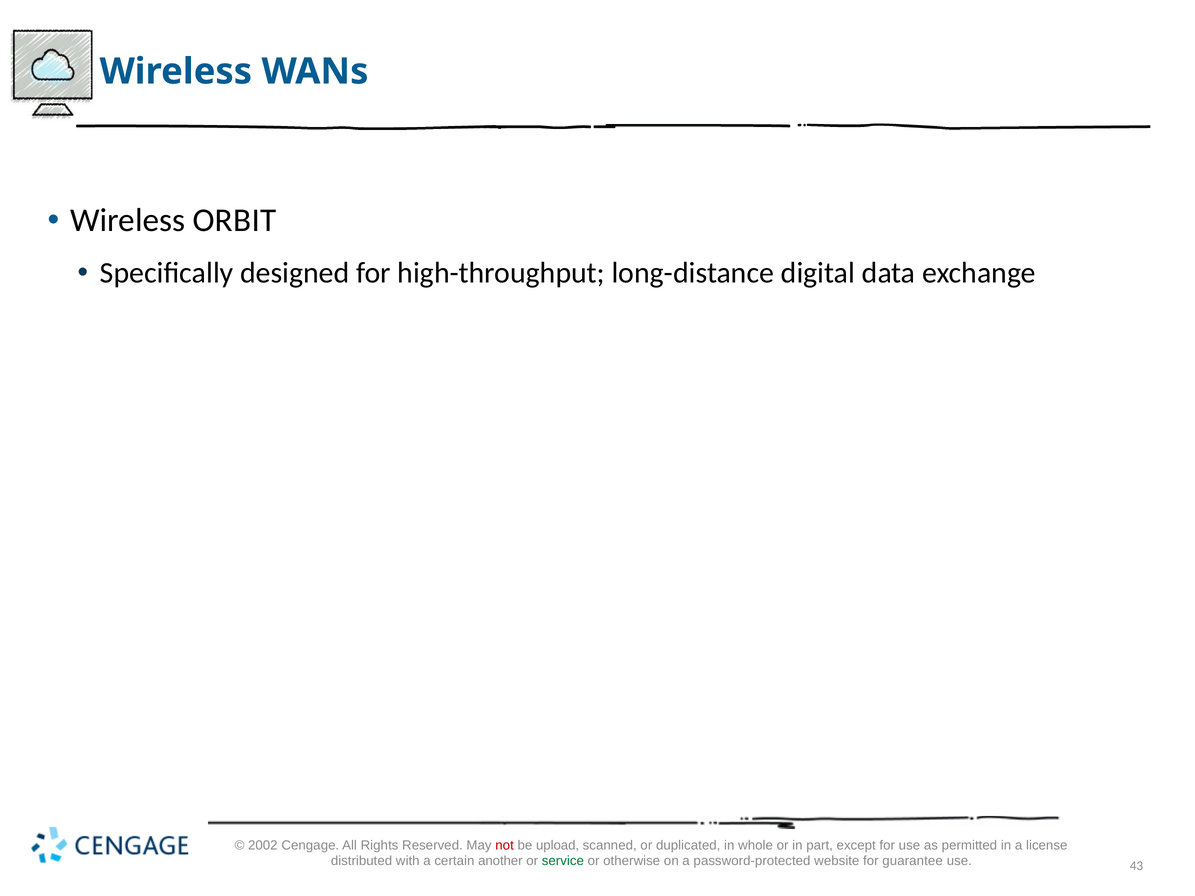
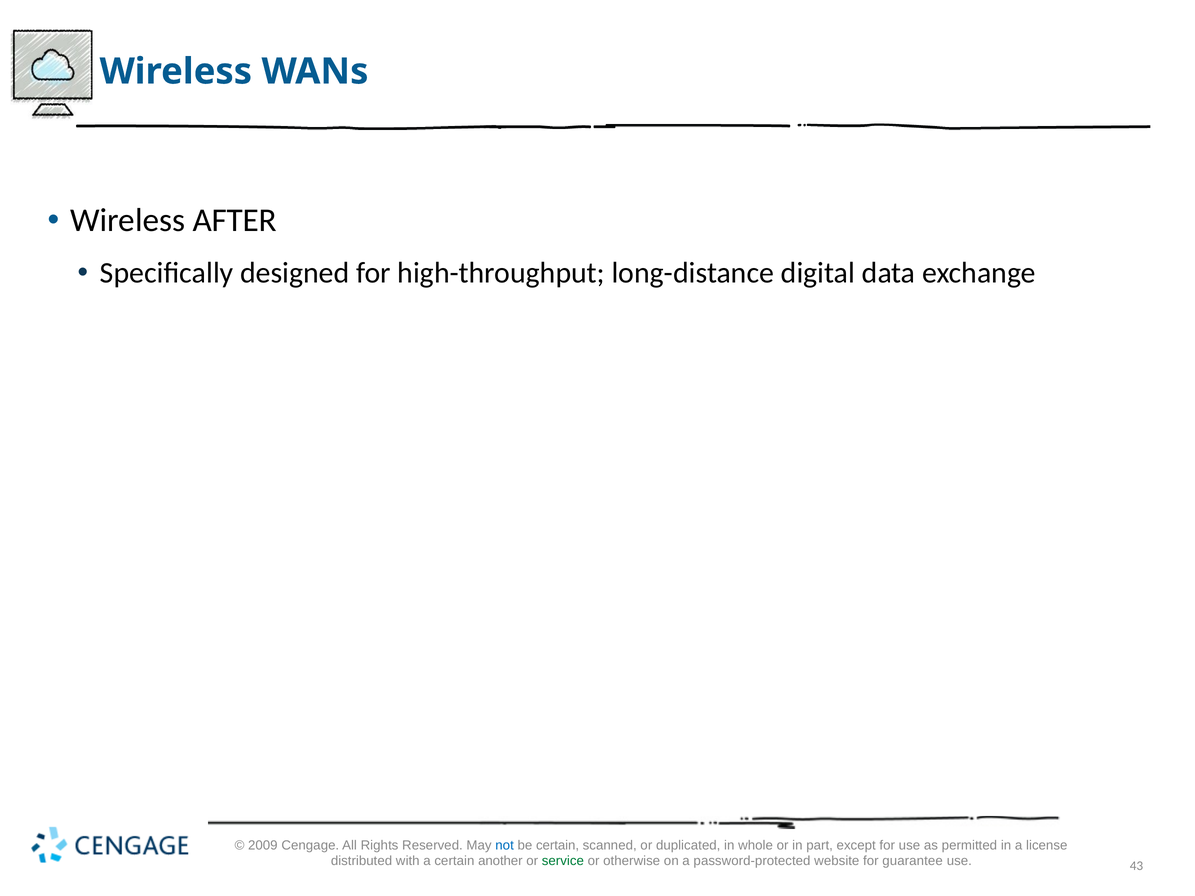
ORBIT: ORBIT -> AFTER
2002: 2002 -> 2009
not colour: red -> blue
be upload: upload -> certain
